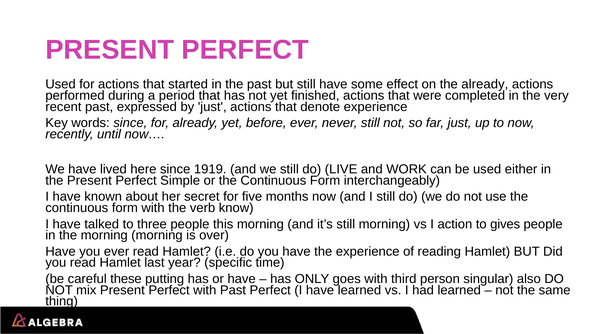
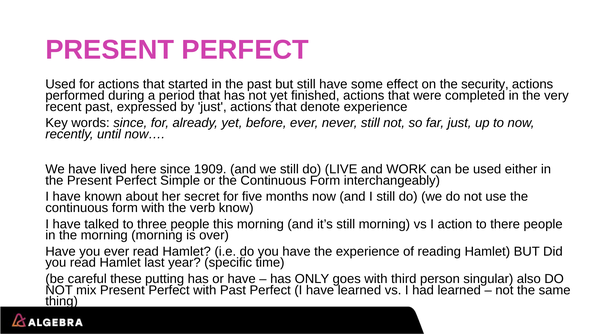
the already: already -> security
1919: 1919 -> 1909
gives: gives -> there
